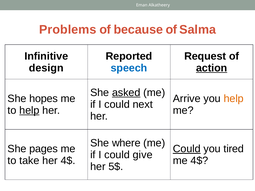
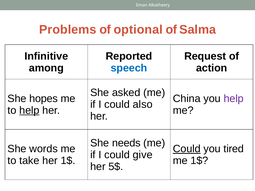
because: because -> optional
design: design -> among
action underline: present -> none
asked underline: present -> none
Arrive: Arrive -> China
help at (234, 99) colour: orange -> purple
next: next -> also
where: where -> needs
pages: pages -> words
her 4$: 4$ -> 1$
me 4$: 4$ -> 1$
